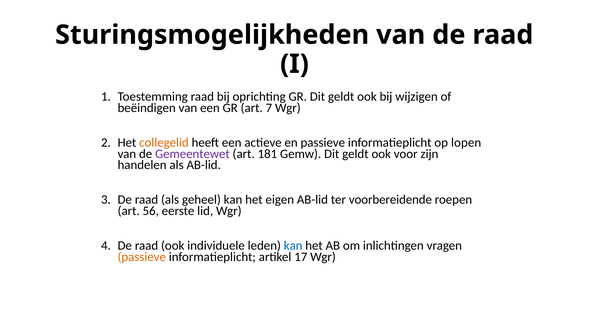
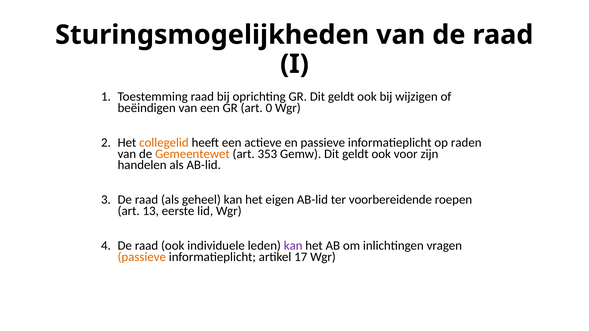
7: 7 -> 0
lopen: lopen -> raden
Gemeentewet colour: purple -> orange
181: 181 -> 353
56: 56 -> 13
kan at (293, 246) colour: blue -> purple
